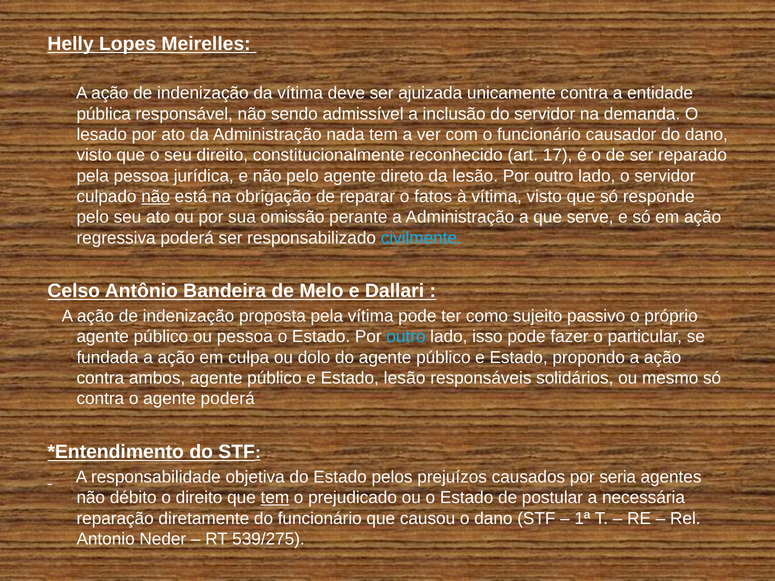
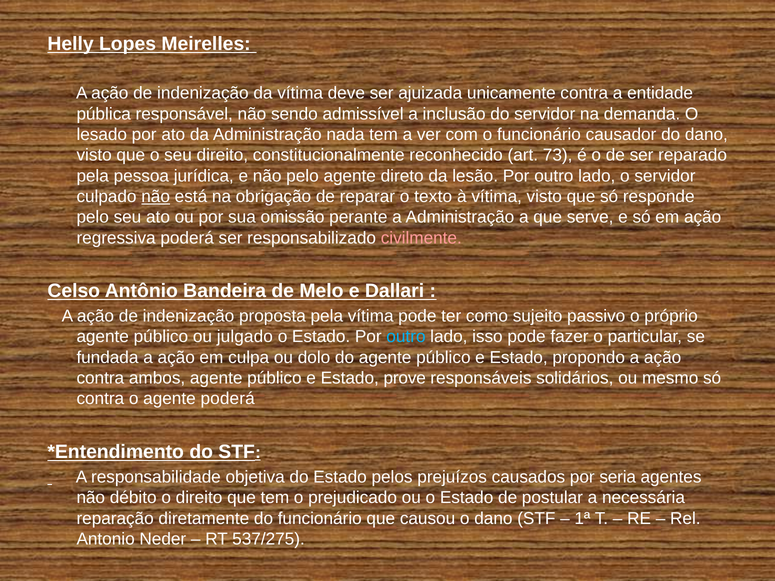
17: 17 -> 73
fatos: fatos -> texto
civilmente colour: light blue -> pink
ou pessoa: pessoa -> julgado
Estado lesão: lesão -> prove
tem at (275, 498) underline: present -> none
539/275: 539/275 -> 537/275
